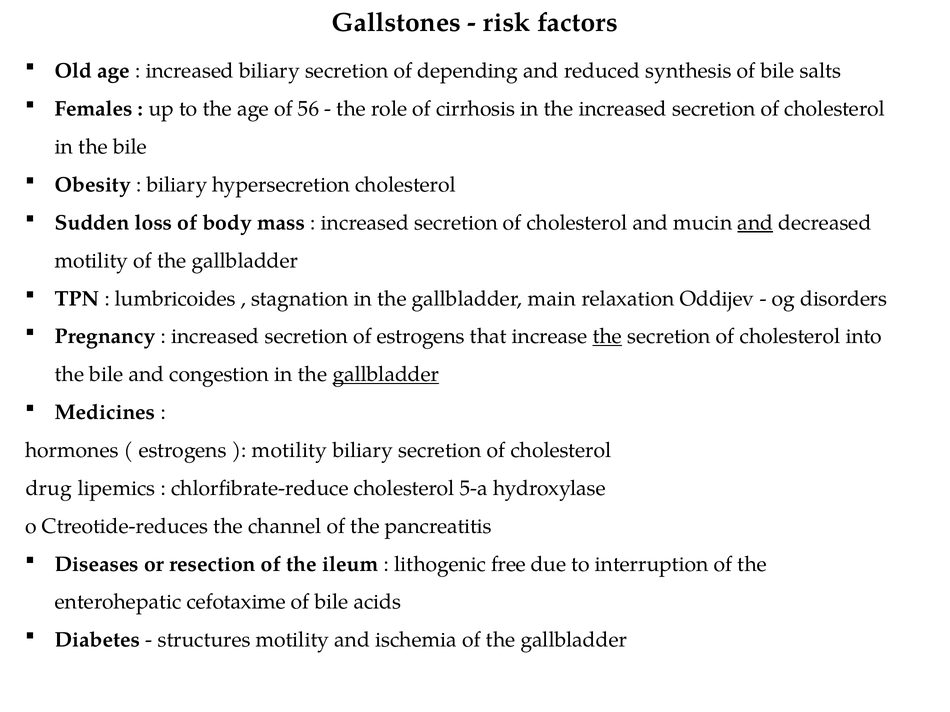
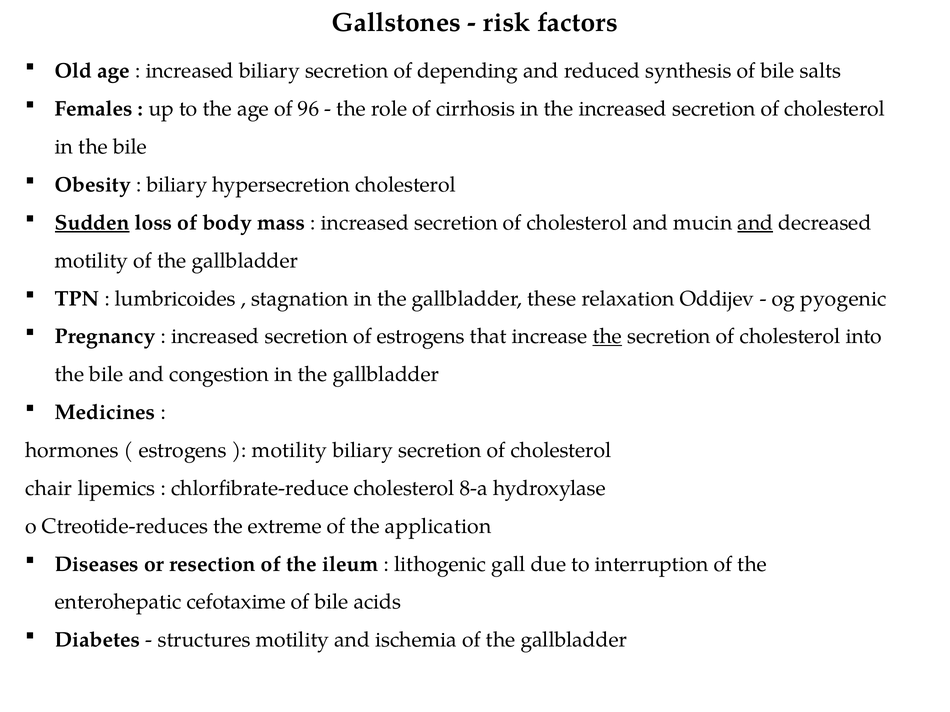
56: 56 -> 96
Sudden underline: none -> present
main: main -> these
disorders: disorders -> pyogenic
gallbladder at (386, 375) underline: present -> none
drug: drug -> chair
5-a: 5-a -> 8-a
channel: channel -> extreme
pancreatitis: pancreatitis -> application
free: free -> gall
